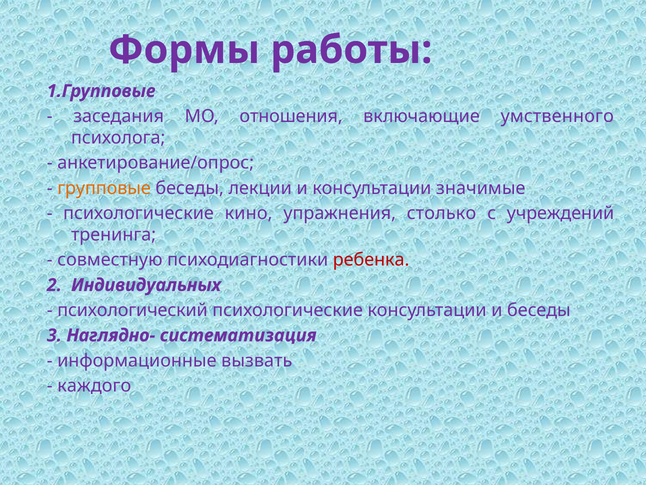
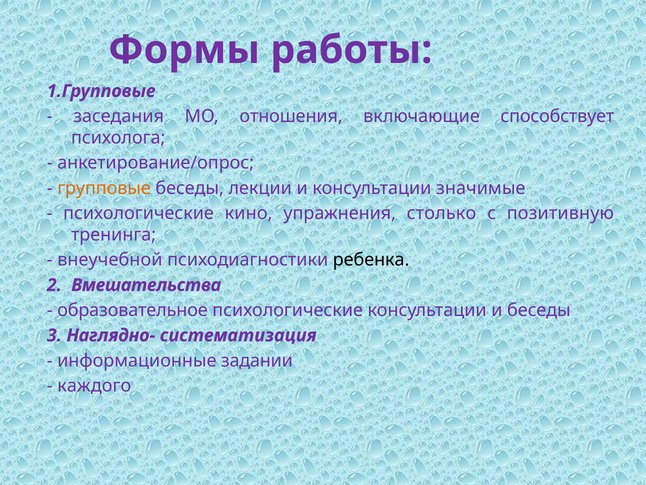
умственного: умственного -> способствует
учреждений: учреждений -> позитивную
совместную: совместную -> внеучебной
ребенка colour: red -> black
Индивидуальных: Индивидуальных -> Вмешательства
психологический: психологический -> образовательное
вызвать: вызвать -> задании
